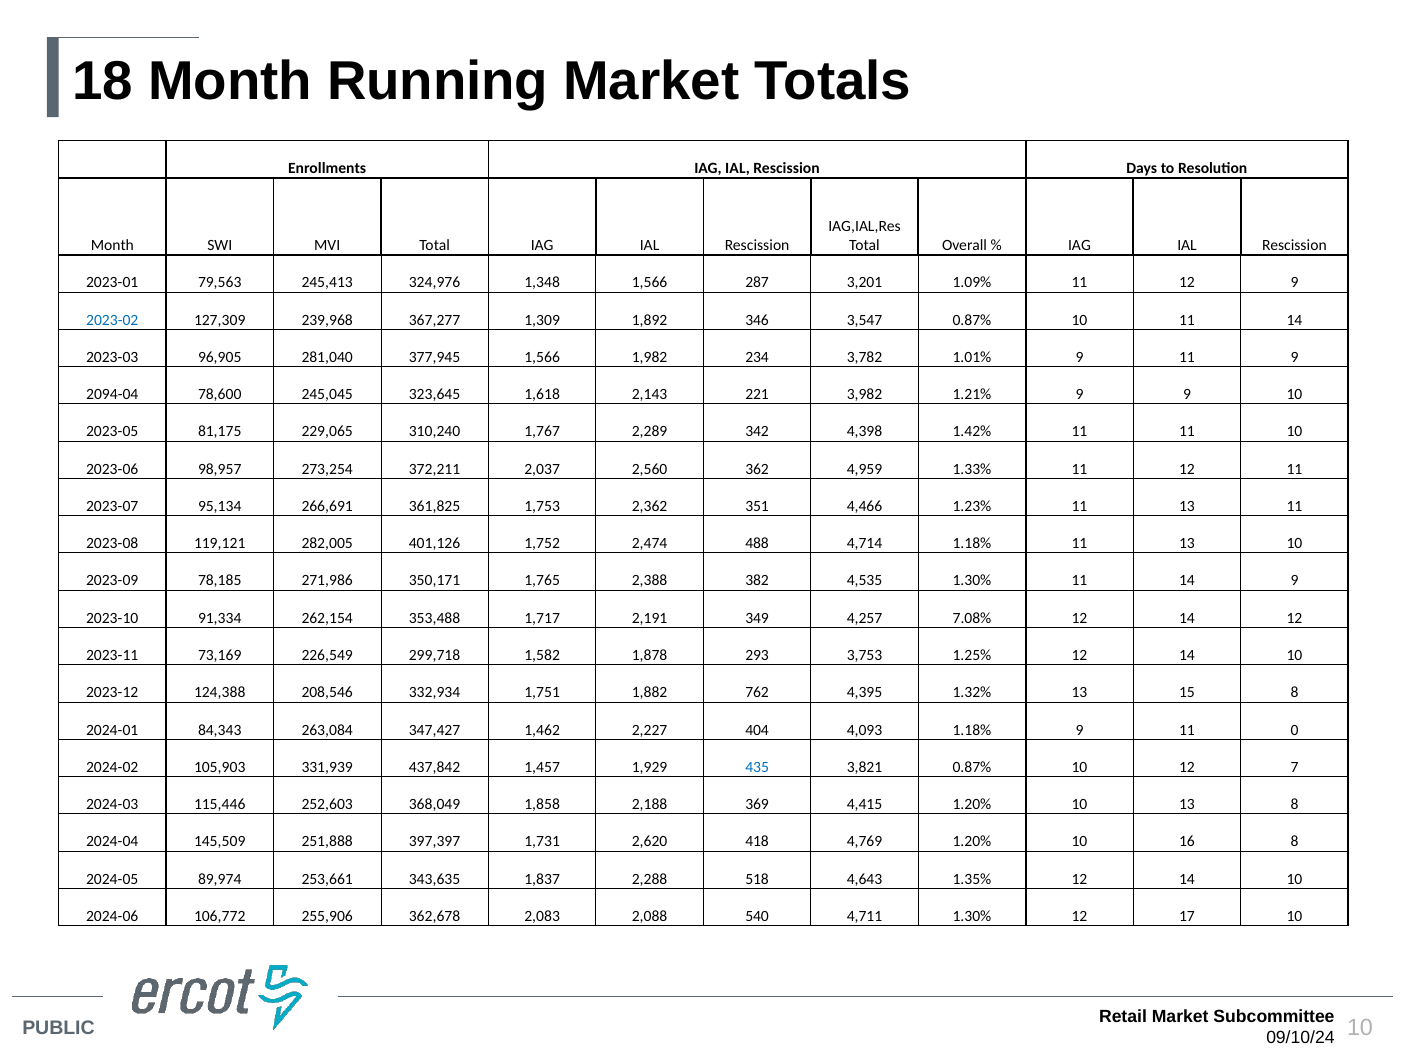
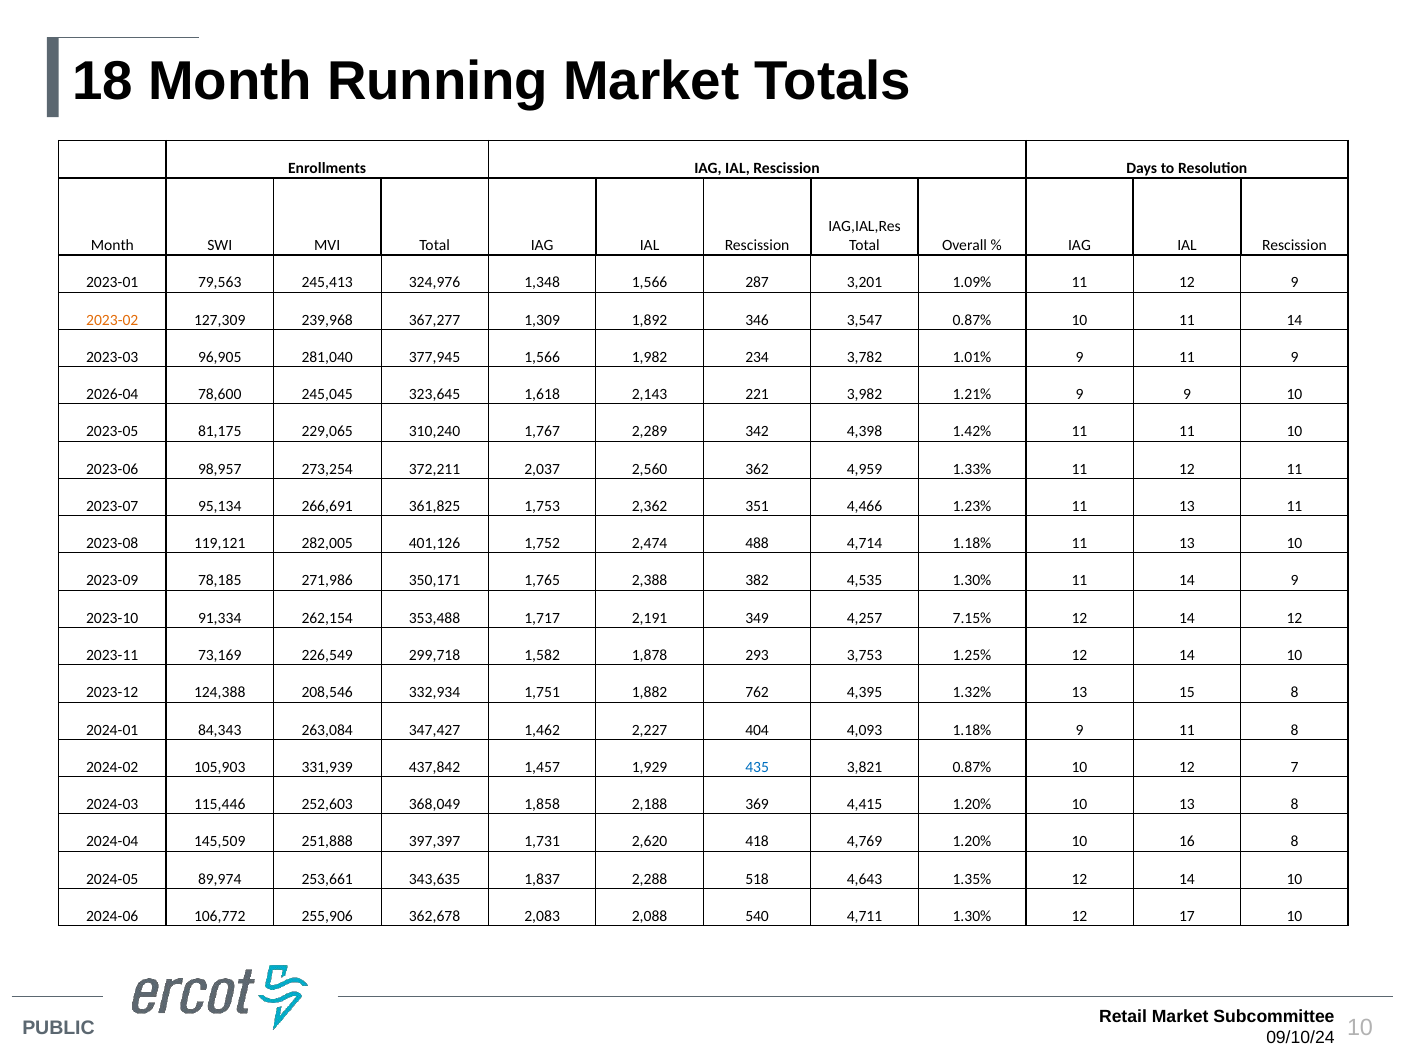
2023-02 colour: blue -> orange
2094-04: 2094-04 -> 2026-04
7.08%: 7.08% -> 7.15%
11 0: 0 -> 8
